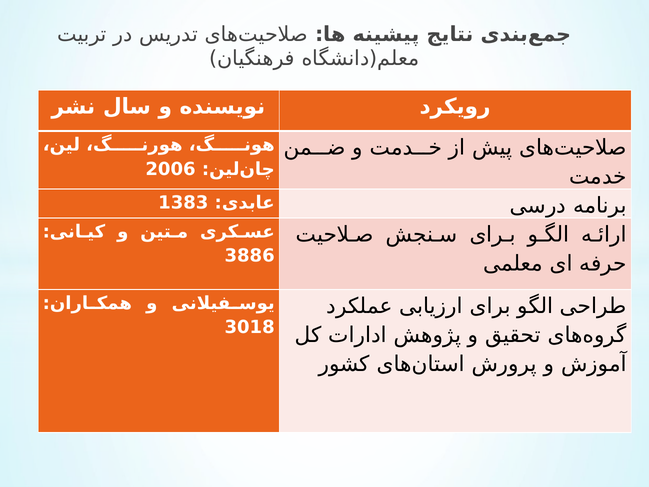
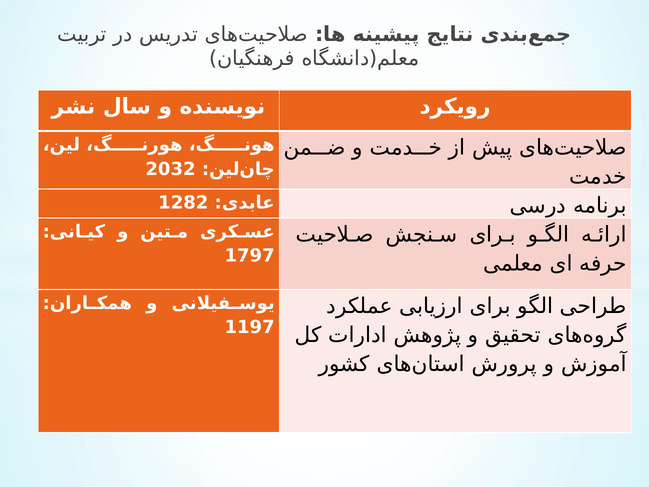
2006: 2006 -> 2032
1383: 1383 -> 1282
3886: 3886 -> 1797
3018: 3018 -> 1197
